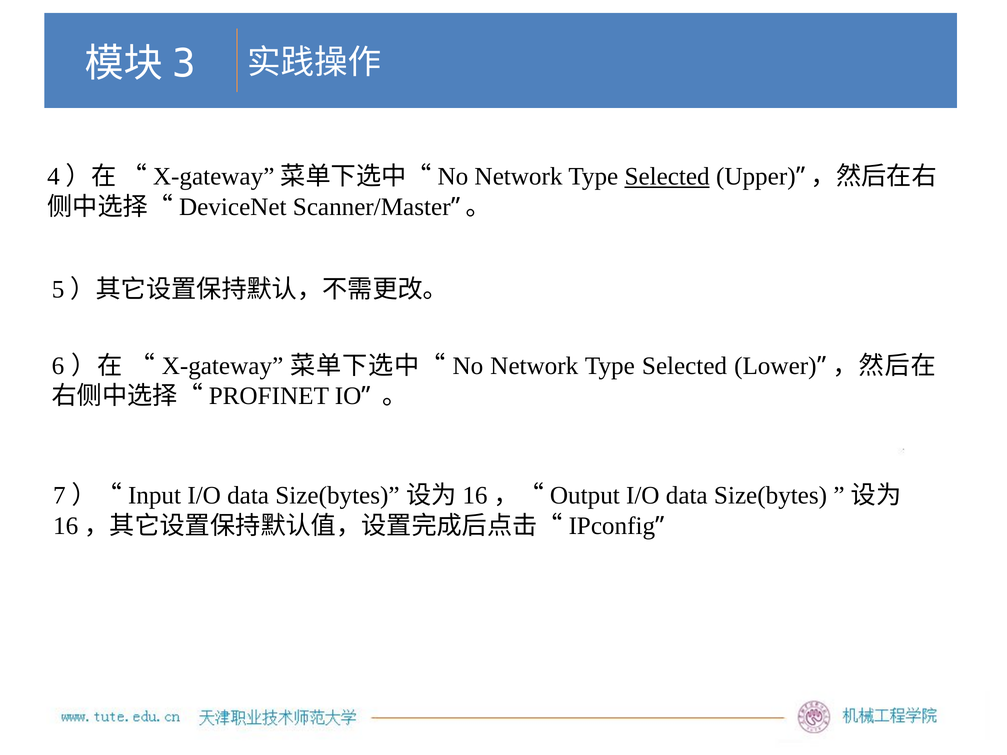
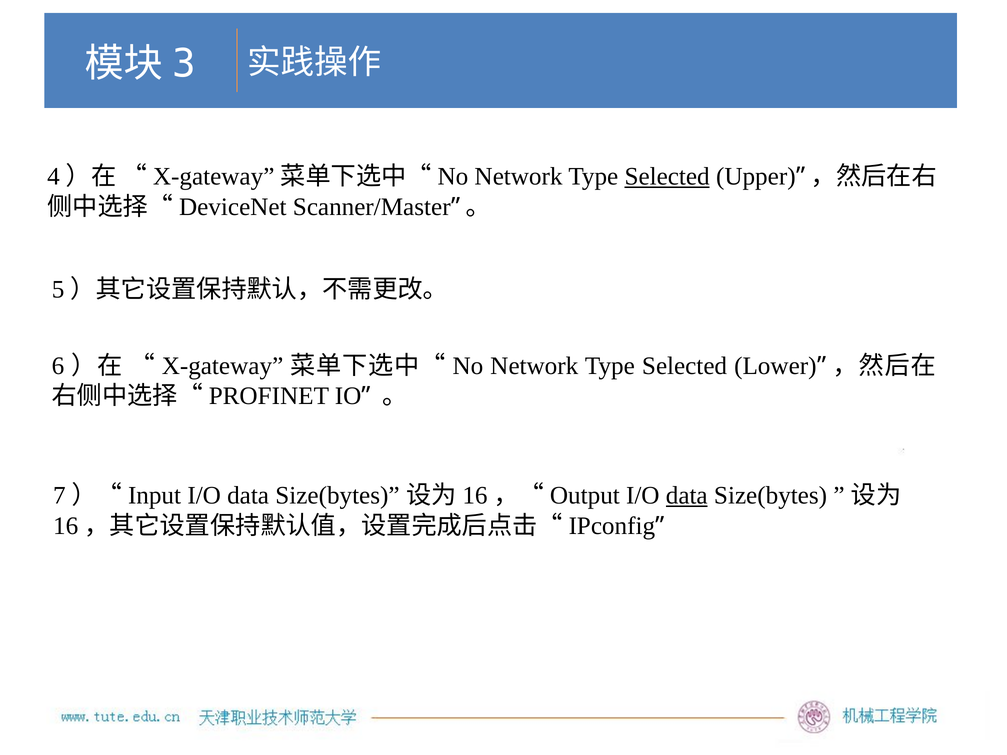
data at (687, 496) underline: none -> present
